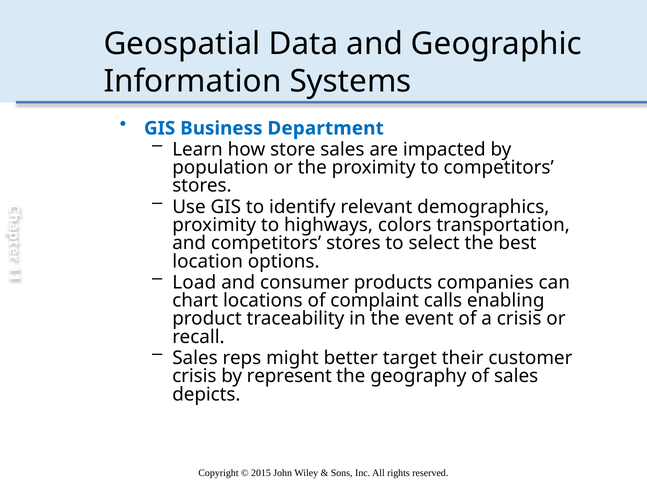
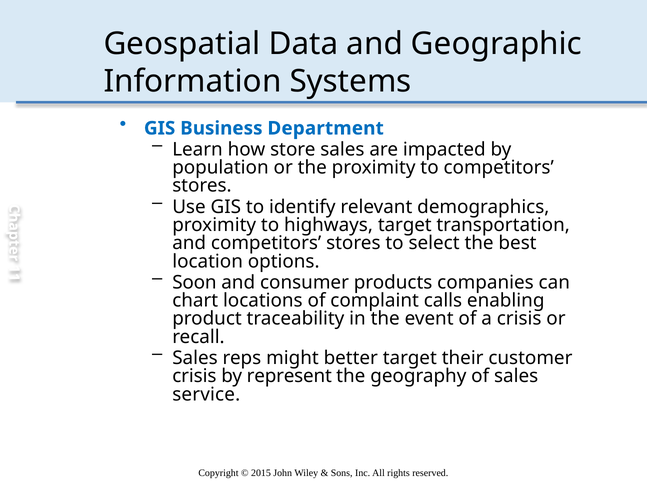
highways colors: colors -> target
Load: Load -> Soon
depicts: depicts -> service
